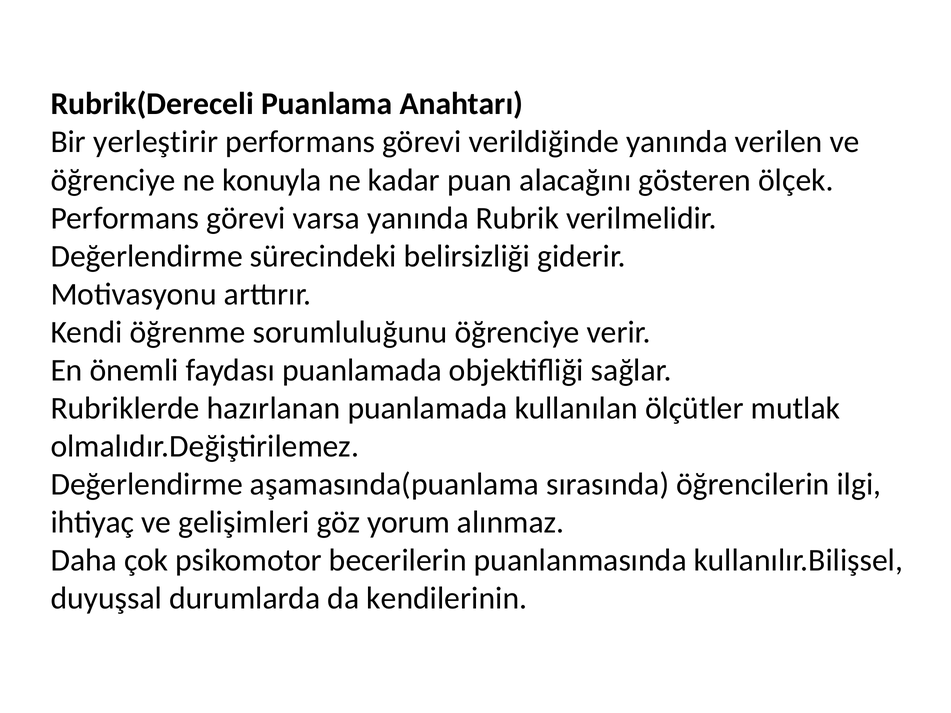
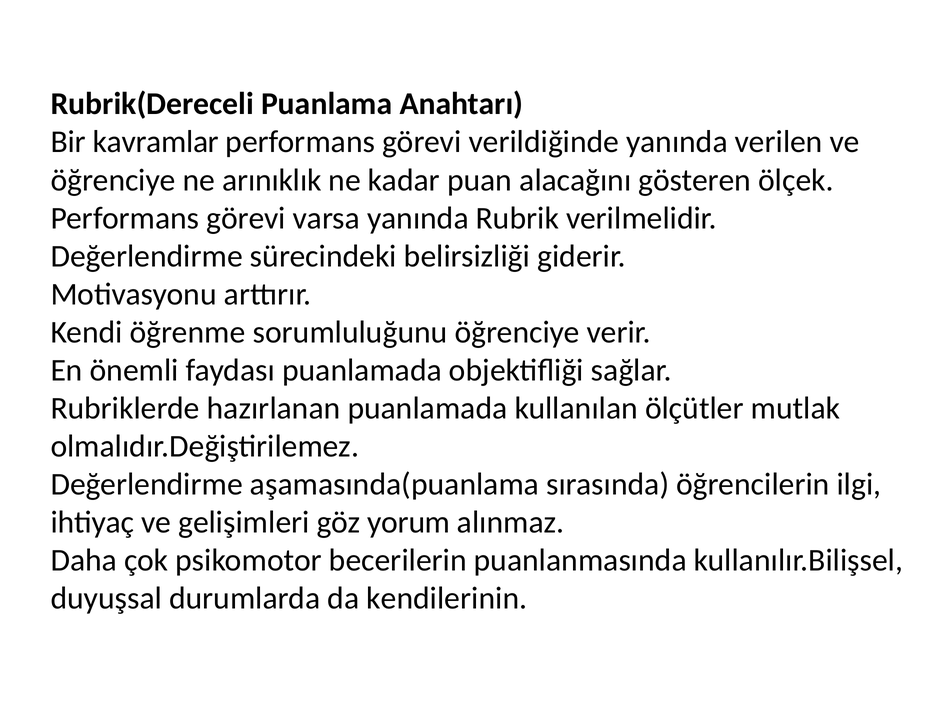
yerleştirir: yerleştirir -> kavramlar
konuyla: konuyla -> arınıklık
